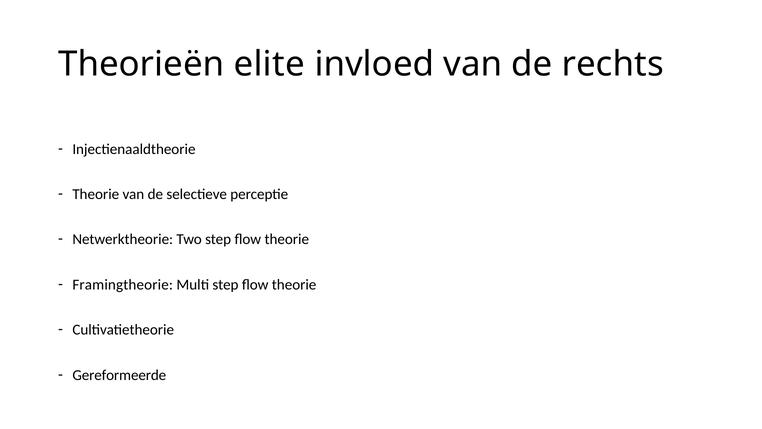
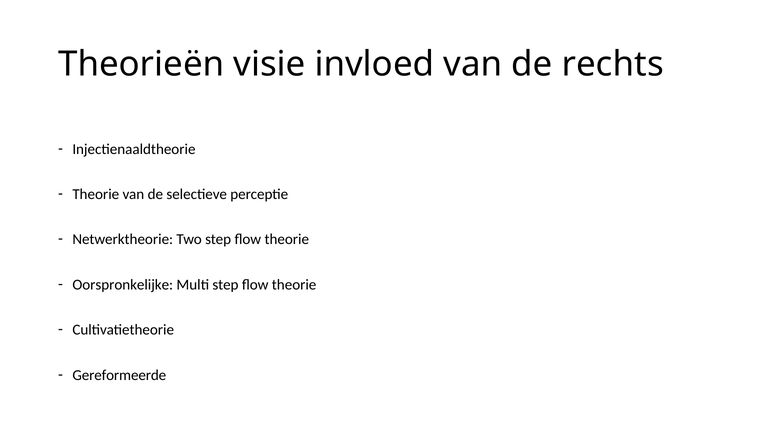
elite: elite -> visie
Framingtheorie: Framingtheorie -> Oorspronkelijke
